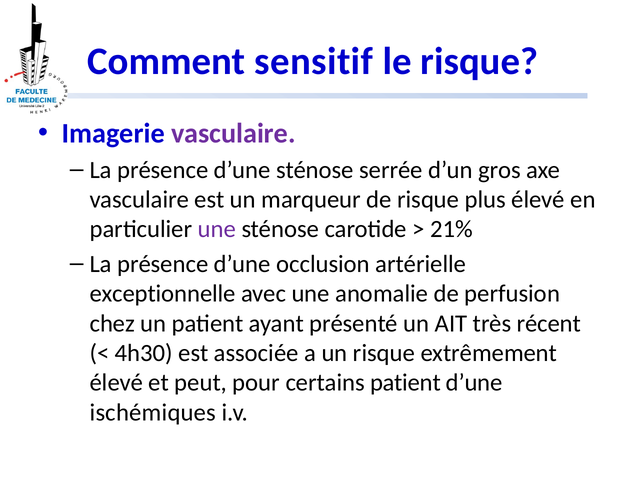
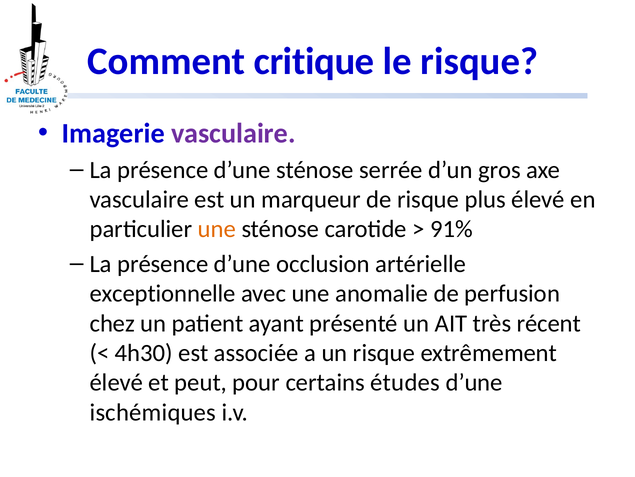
sensitif: sensitif -> critique
une at (217, 229) colour: purple -> orange
21%: 21% -> 91%
certains patient: patient -> études
